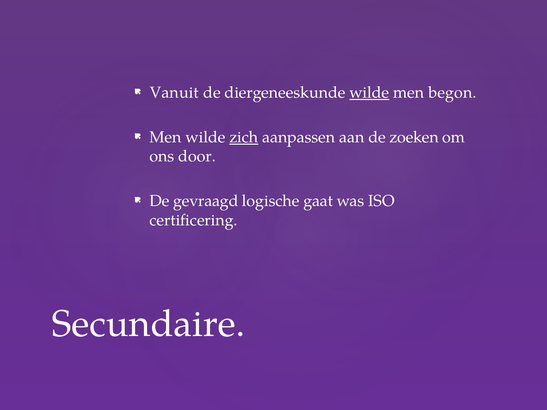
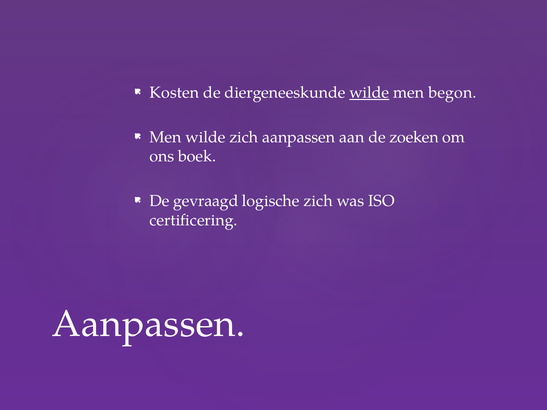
Vanuit: Vanuit -> Kosten
zich at (244, 137) underline: present -> none
door: door -> boek
logische gaat: gaat -> zich
Secundaire at (149, 324): Secundaire -> Aanpassen
